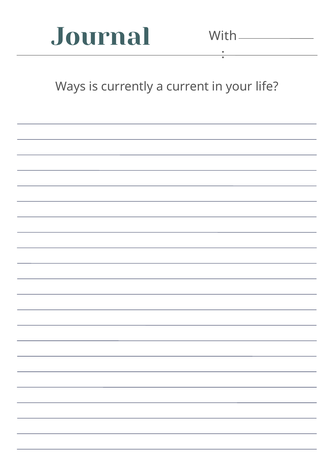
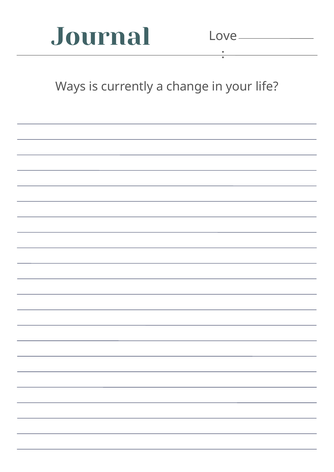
With: With -> Love
current: current -> change
